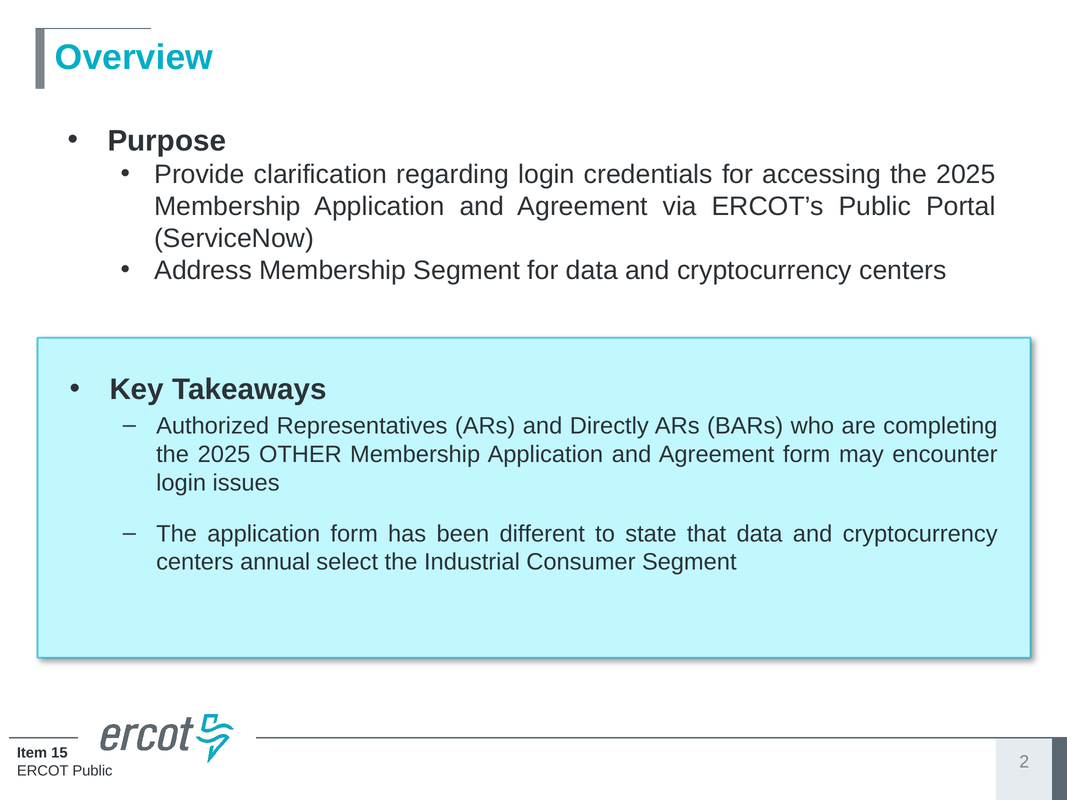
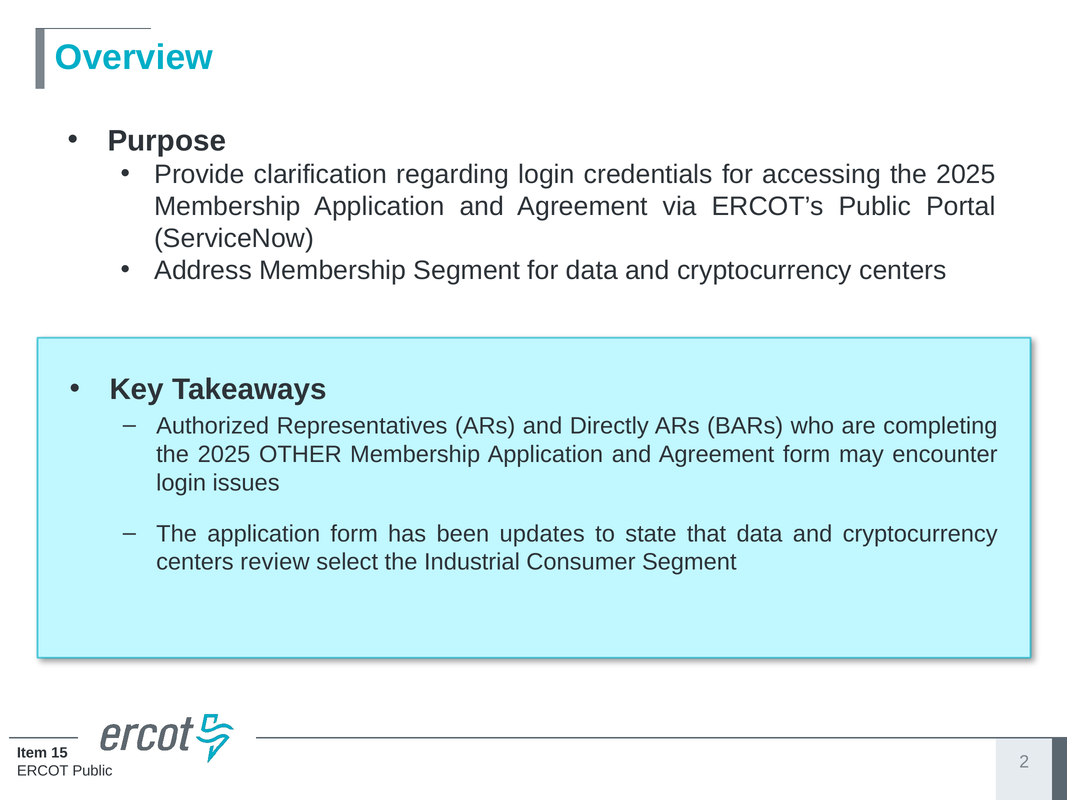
different: different -> updates
annual: annual -> review
